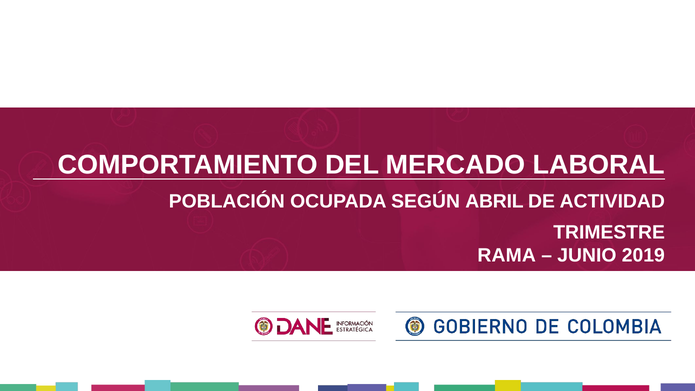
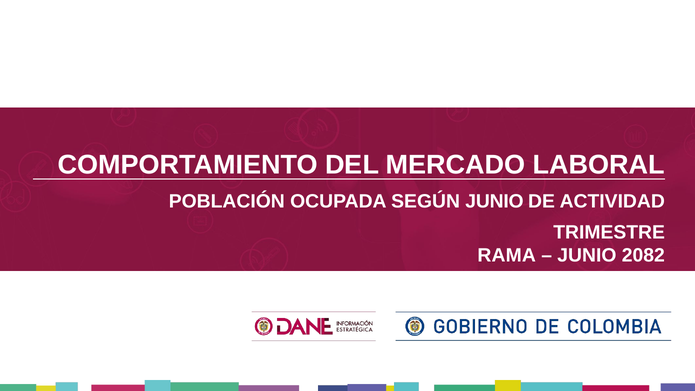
SEGÚN ABRIL: ABRIL -> JUNIO
2019: 2019 -> 2082
